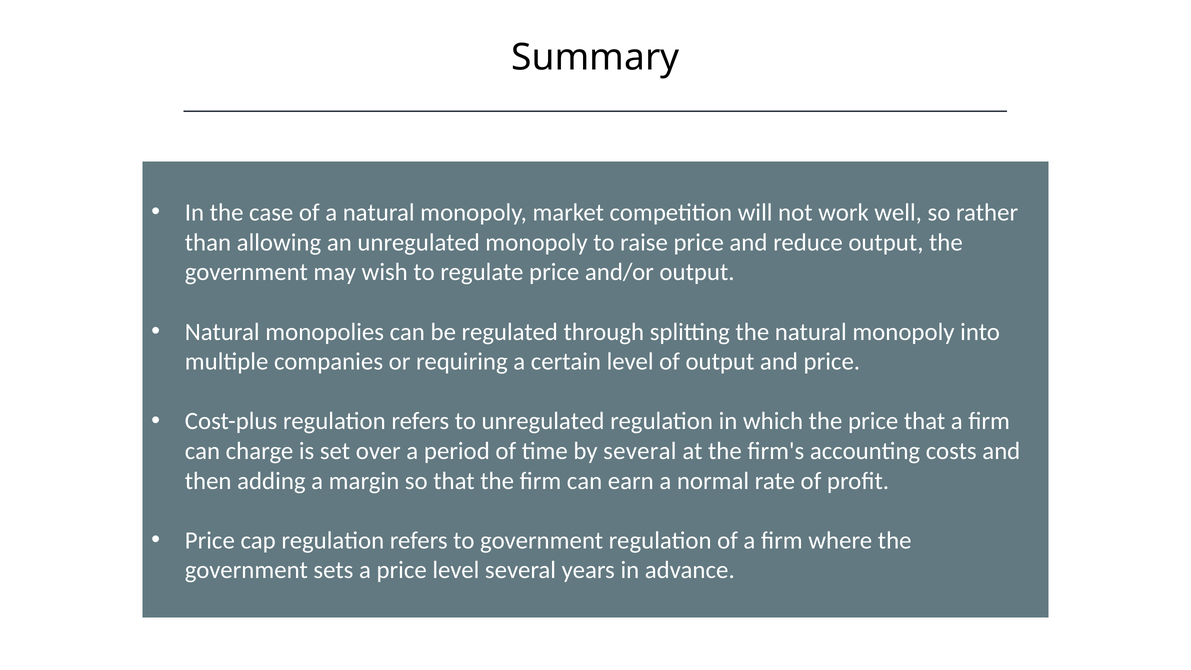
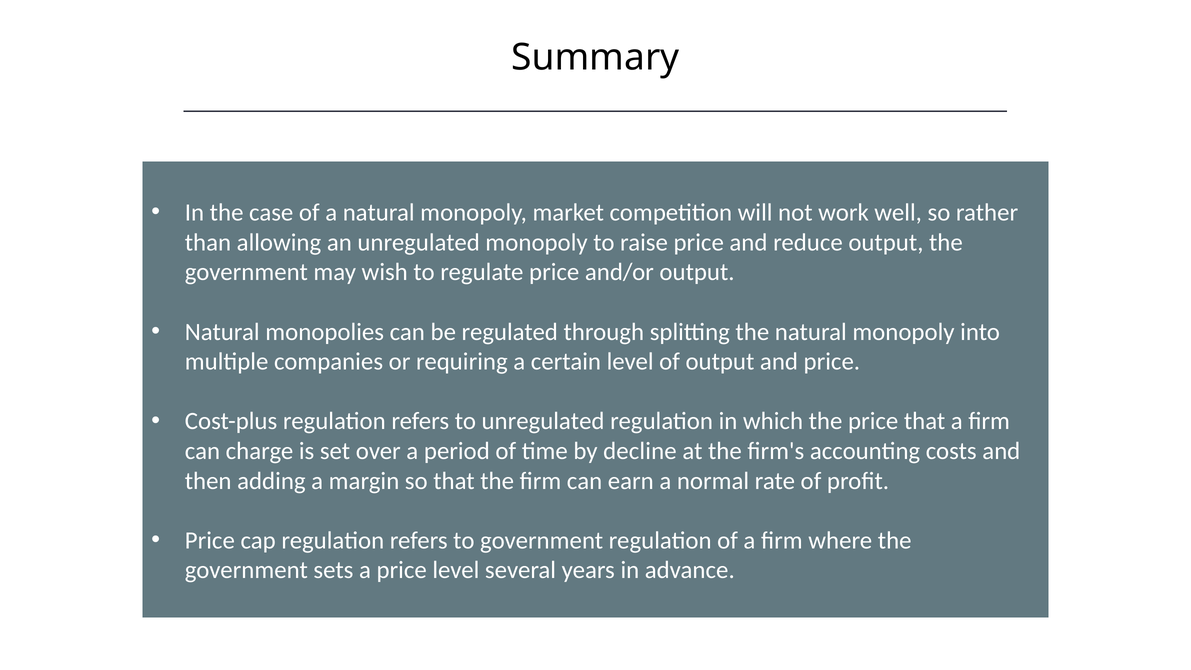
by several: several -> decline
